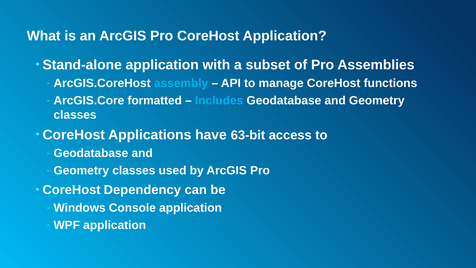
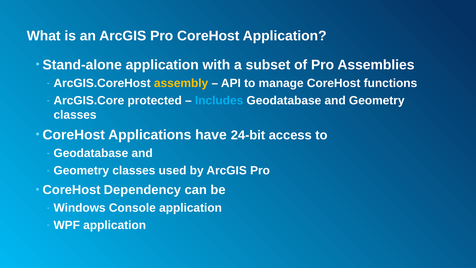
assembly colour: light blue -> yellow
formatted: formatted -> protected
63-bit: 63-bit -> 24-bit
